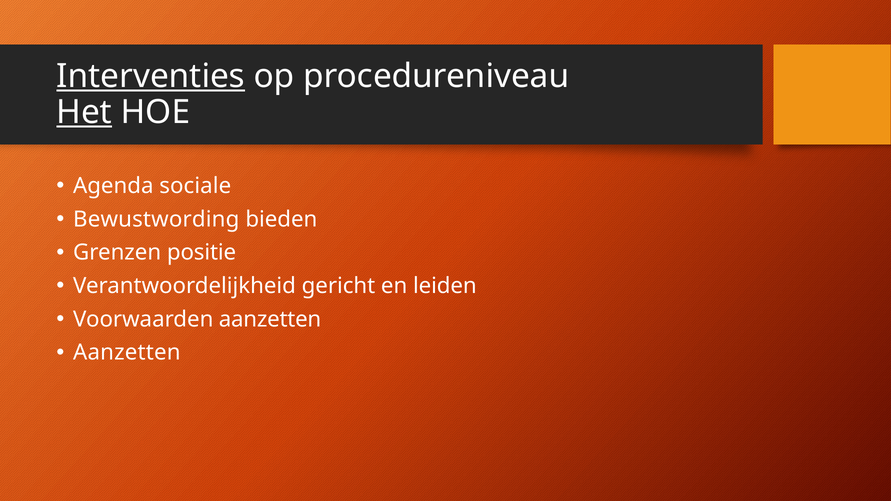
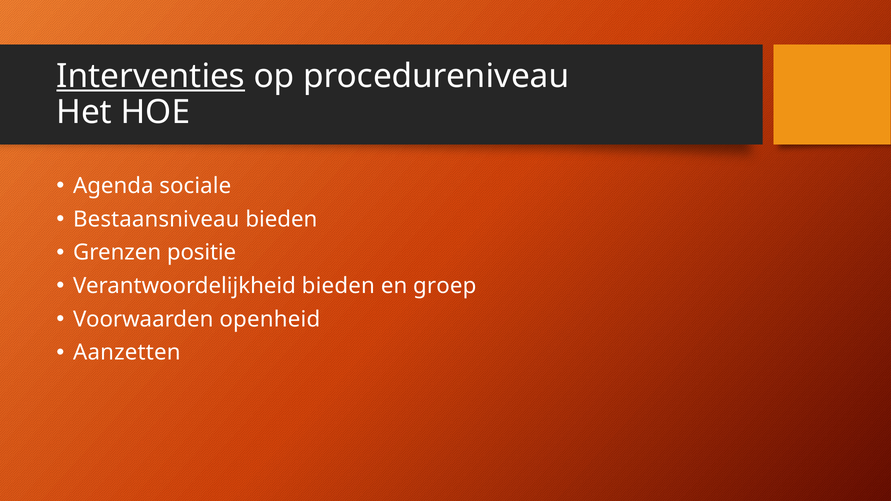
Het underline: present -> none
Bewustwording: Bewustwording -> Bestaansniveau
Verantwoordelijkheid gericht: gericht -> bieden
leiden: leiden -> groep
Voorwaarden aanzetten: aanzetten -> openheid
